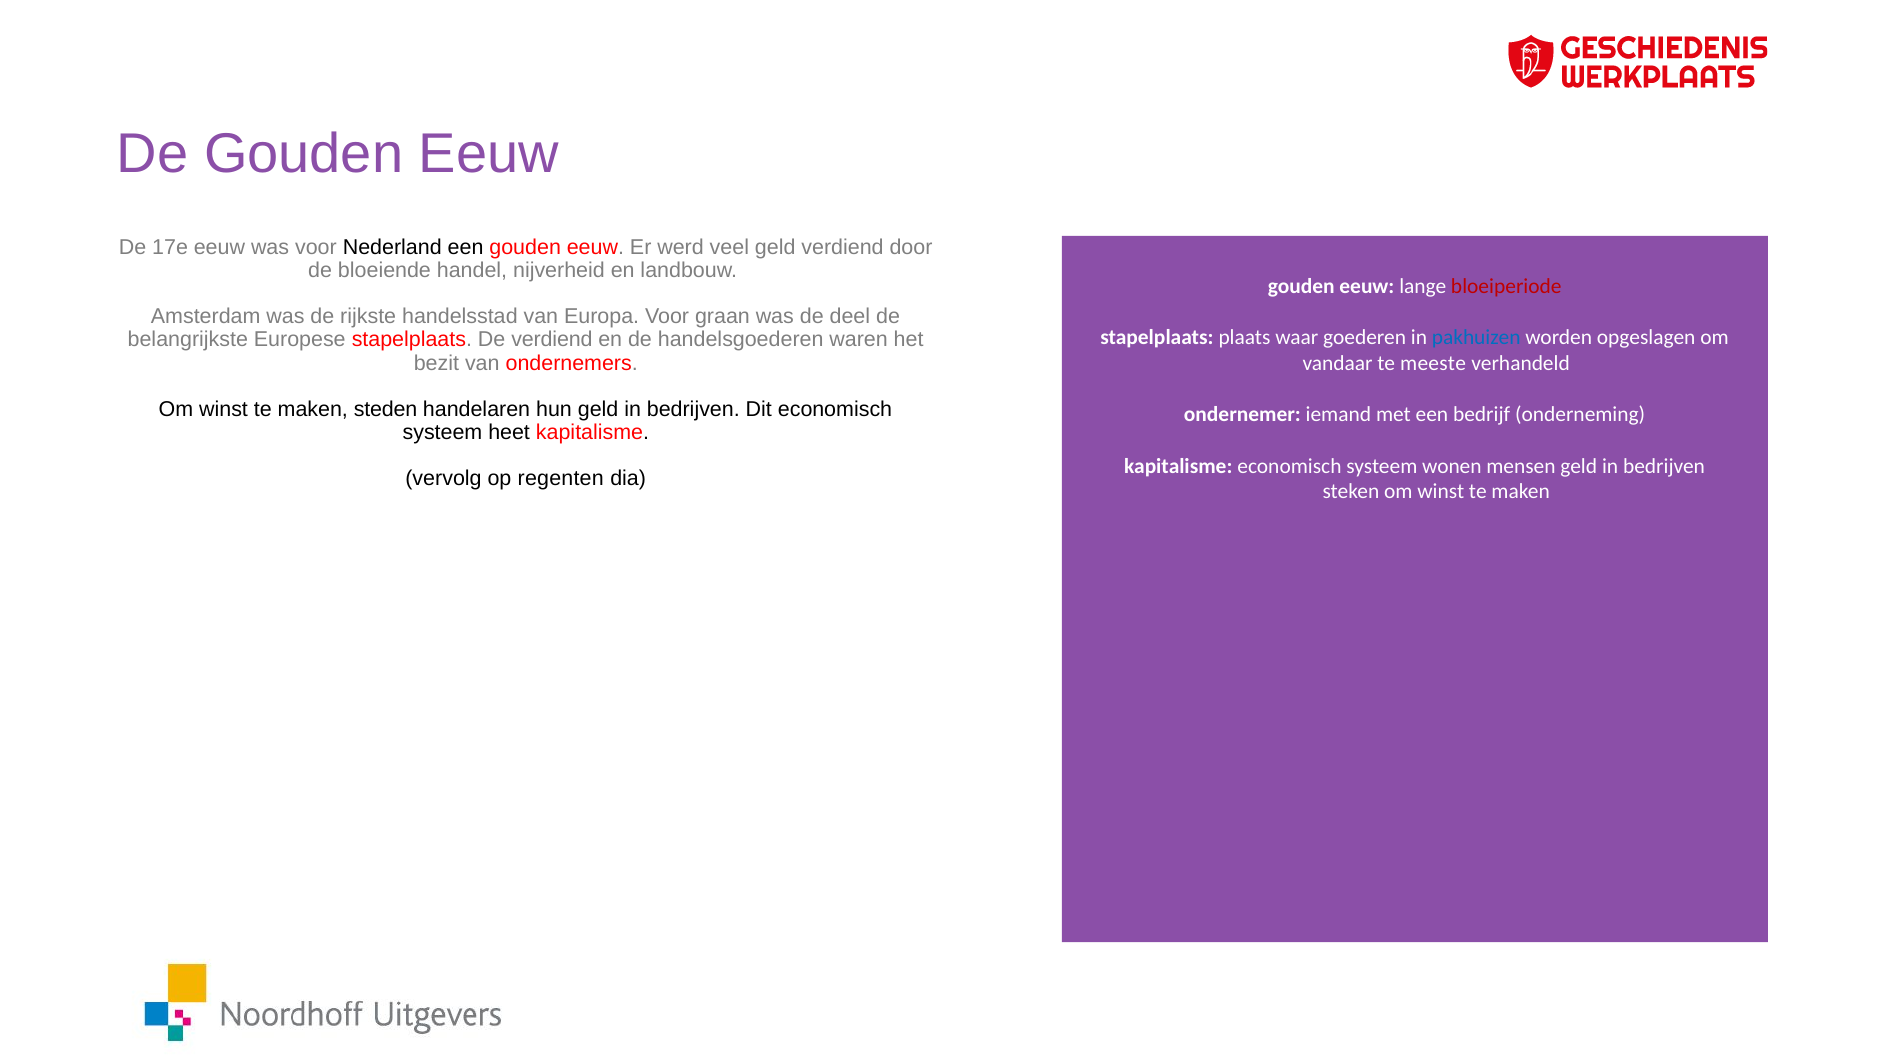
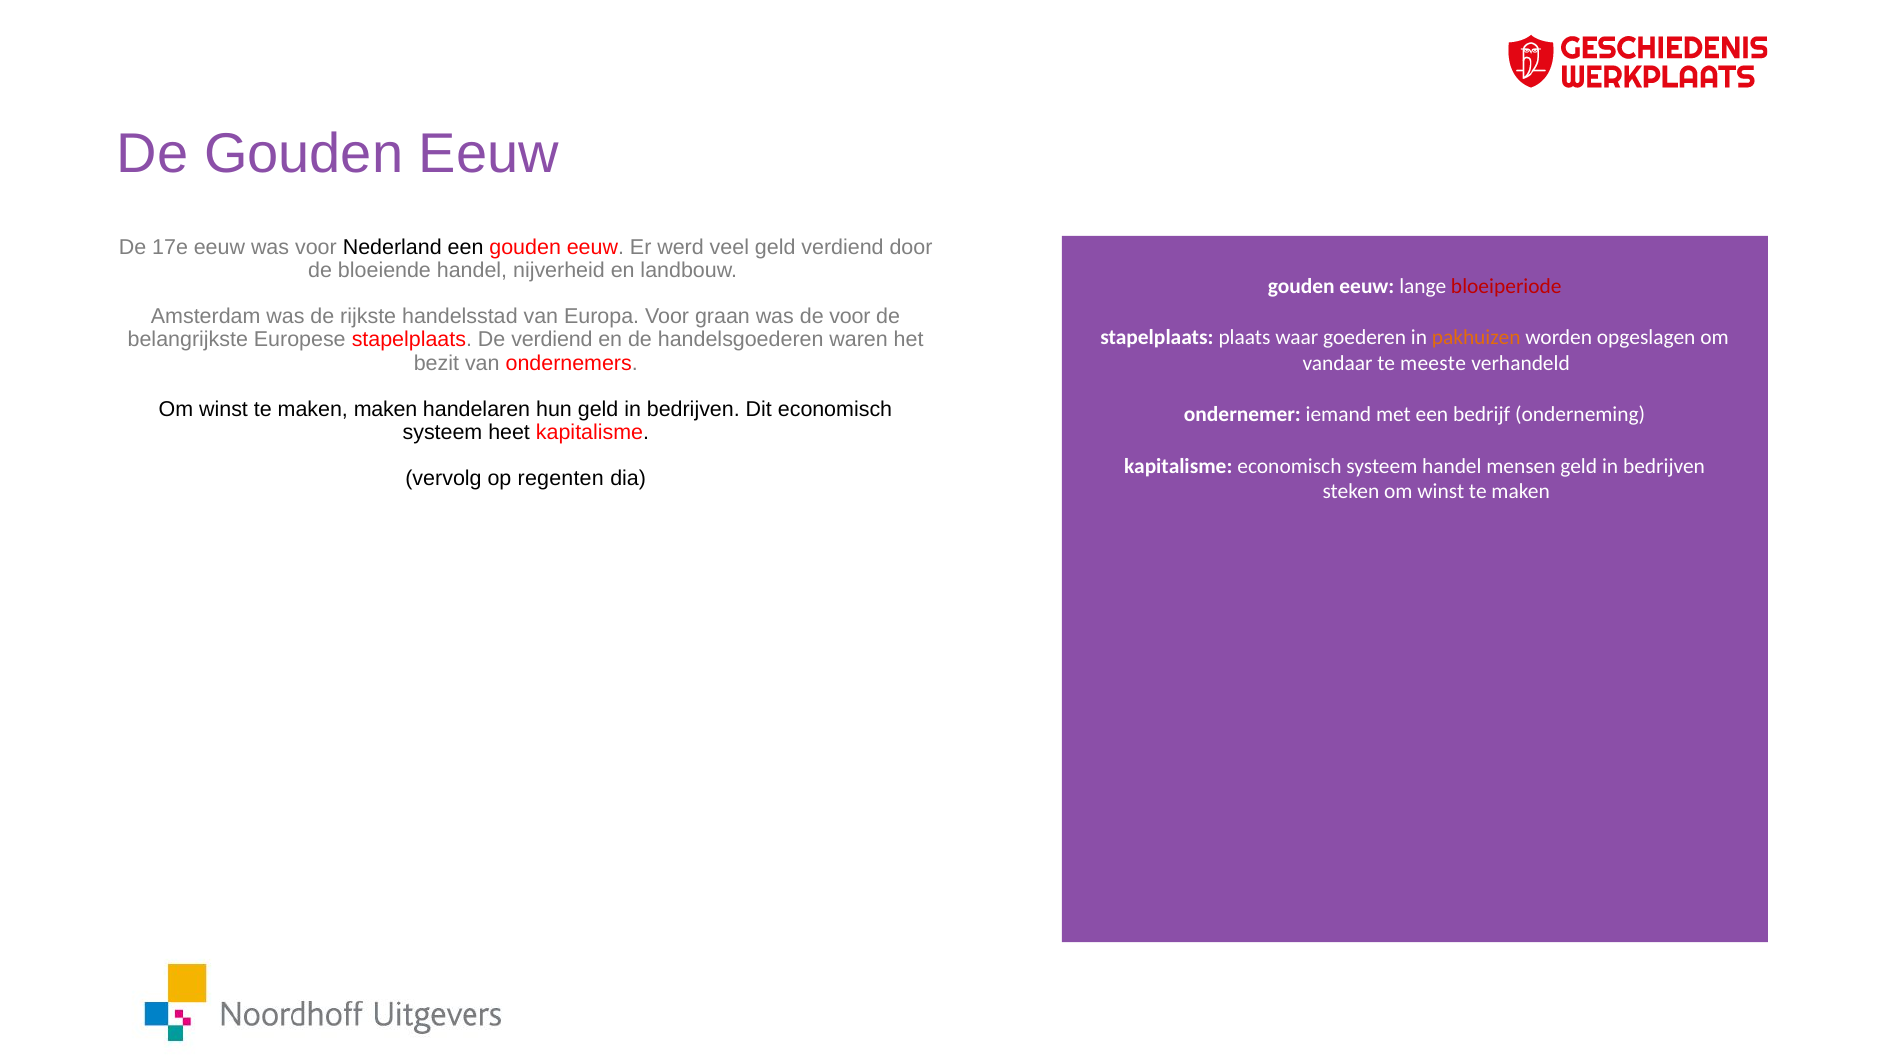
de deel: deel -> voor
pakhuizen colour: blue -> orange
maken steden: steden -> maken
systeem wonen: wonen -> handel
